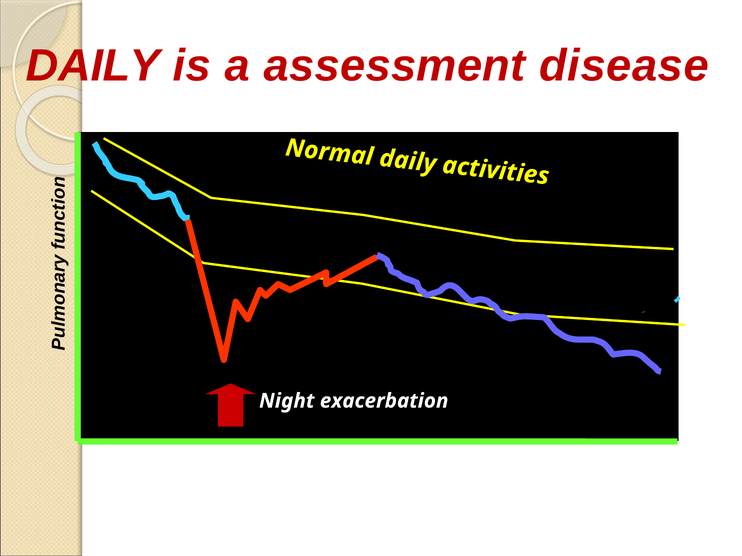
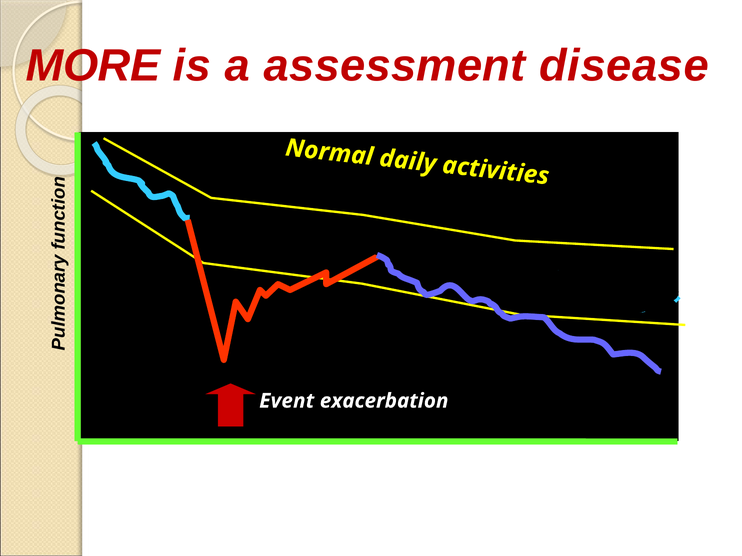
DAILY at (93, 66): DAILY -> MORE
Night: Night -> Event
